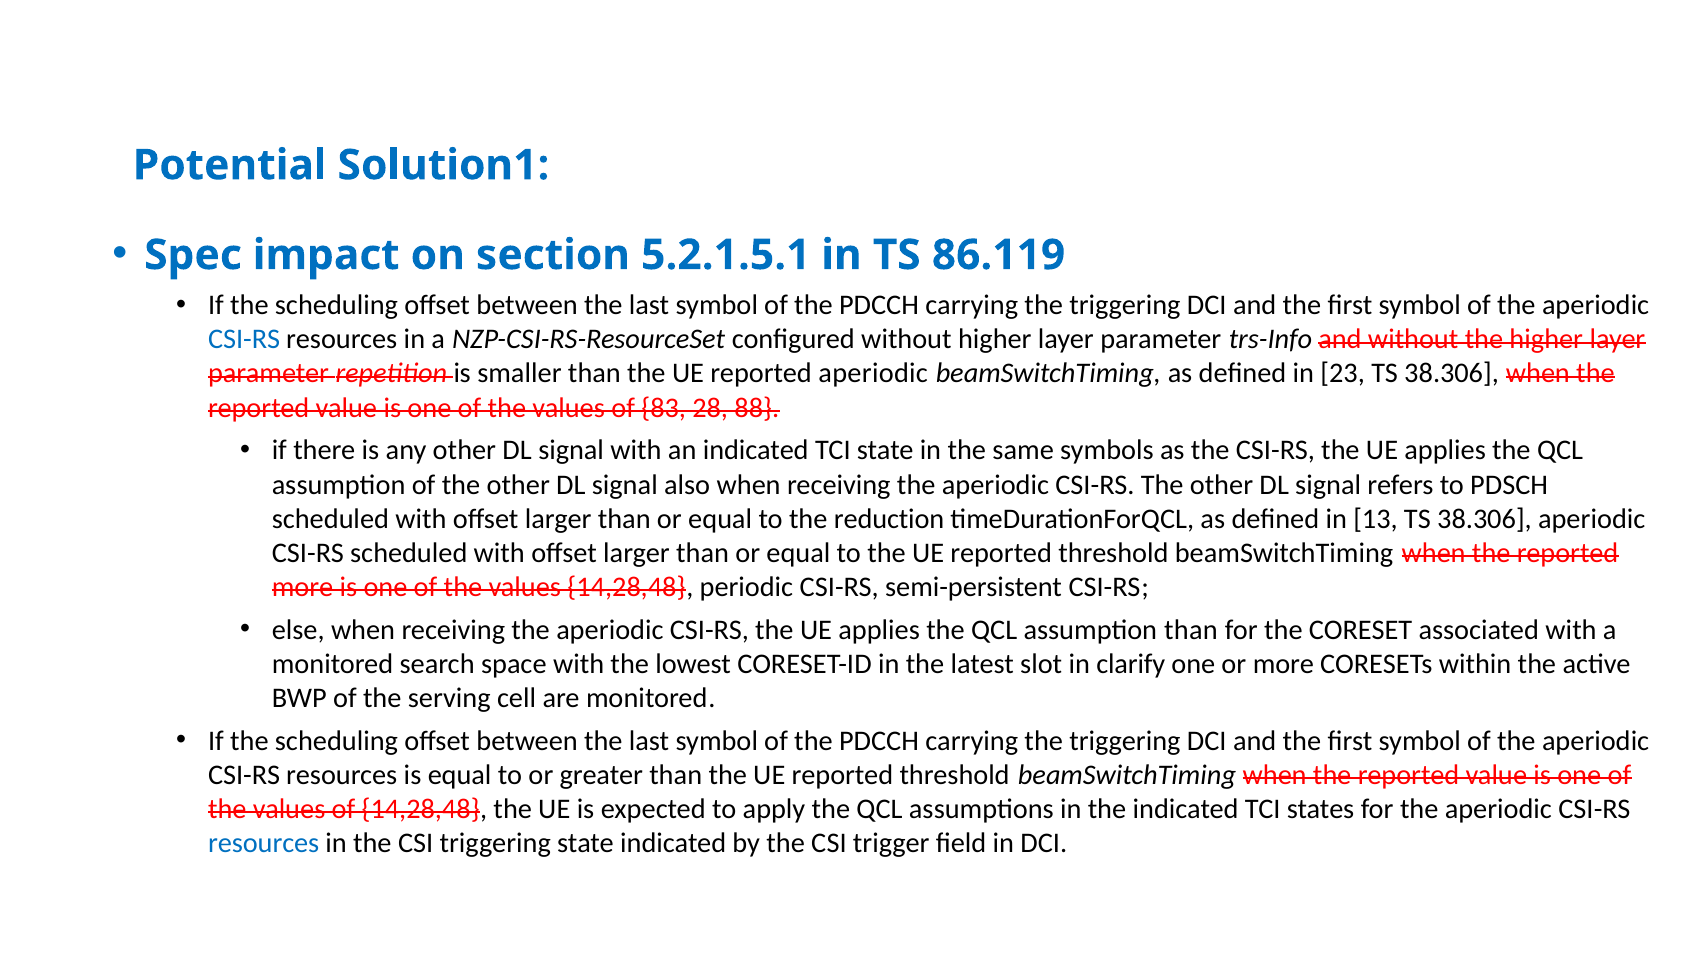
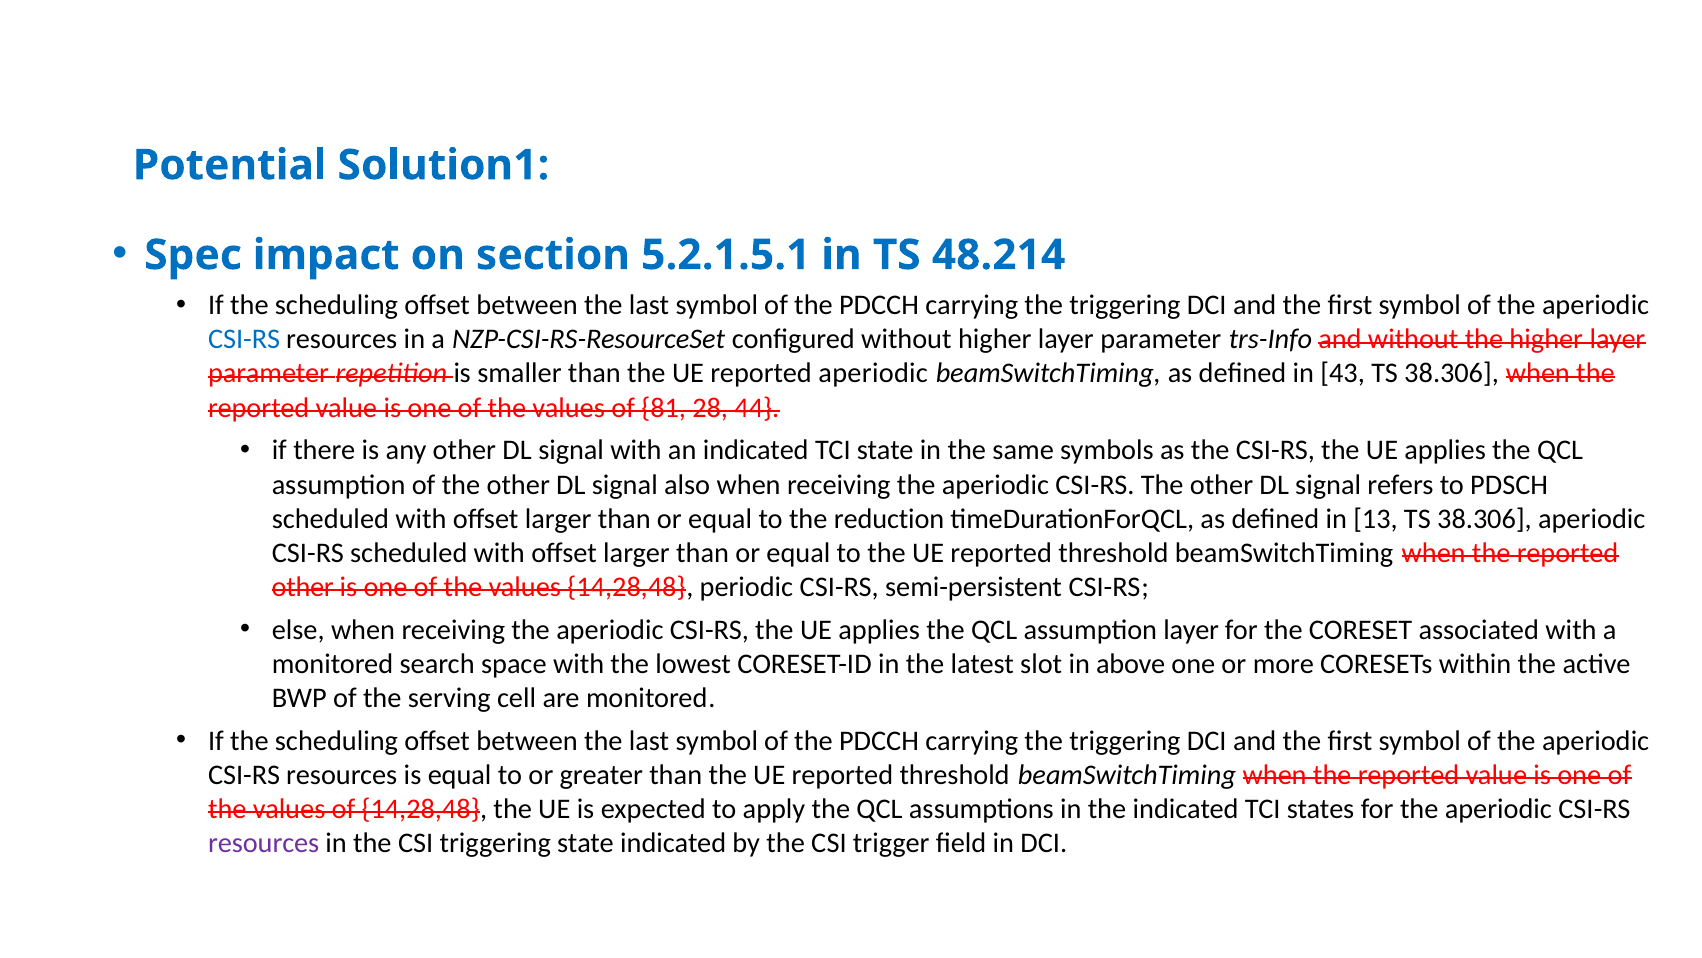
86.119: 86.119 -> 48.214
23: 23 -> 43
83: 83 -> 81
88: 88 -> 44
more at (303, 586): more -> other
assumption than: than -> layer
clarify: clarify -> above
resources at (264, 842) colour: blue -> purple
